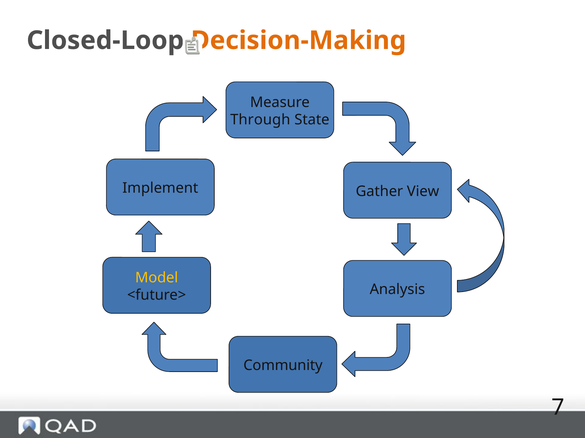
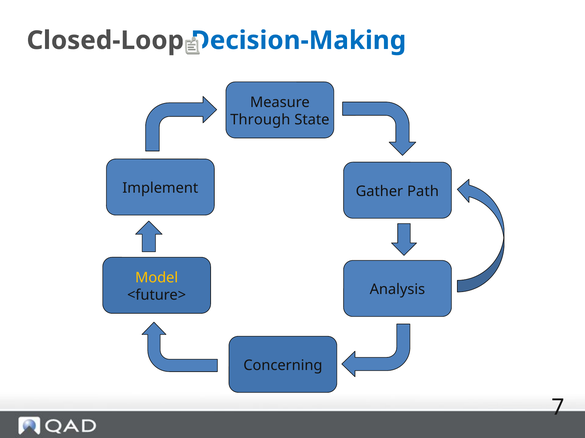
Decision-Making colour: orange -> blue
View: View -> Path
Community: Community -> Concerning
